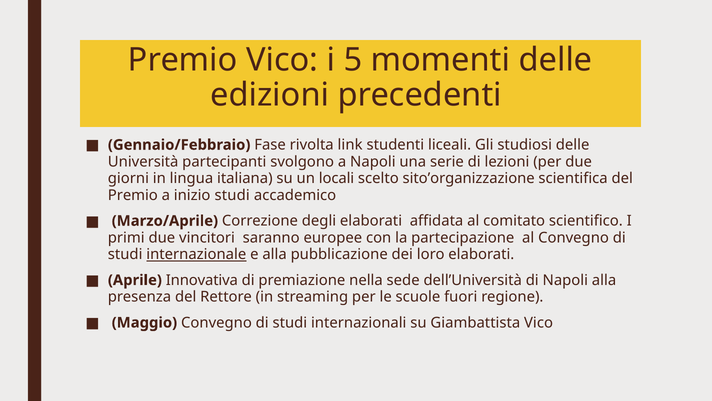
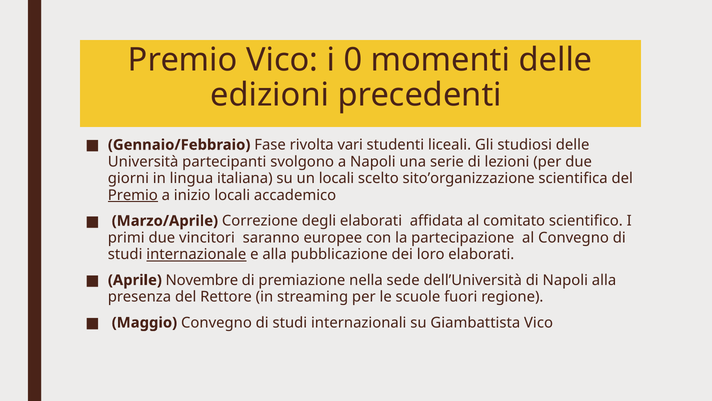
5: 5 -> 0
link: link -> vari
Premio at (133, 195) underline: none -> present
inizio studi: studi -> locali
Innovativa: Innovativa -> Novembre
